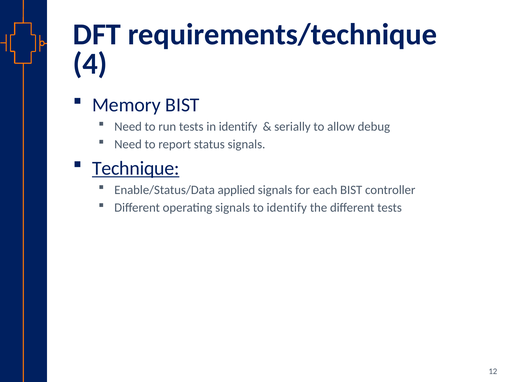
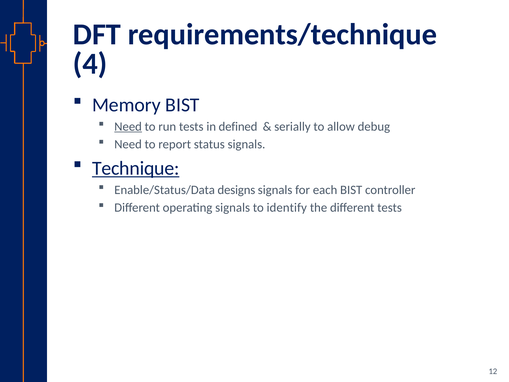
Need at (128, 126) underline: none -> present
in identify: identify -> defined
applied: applied -> designs
